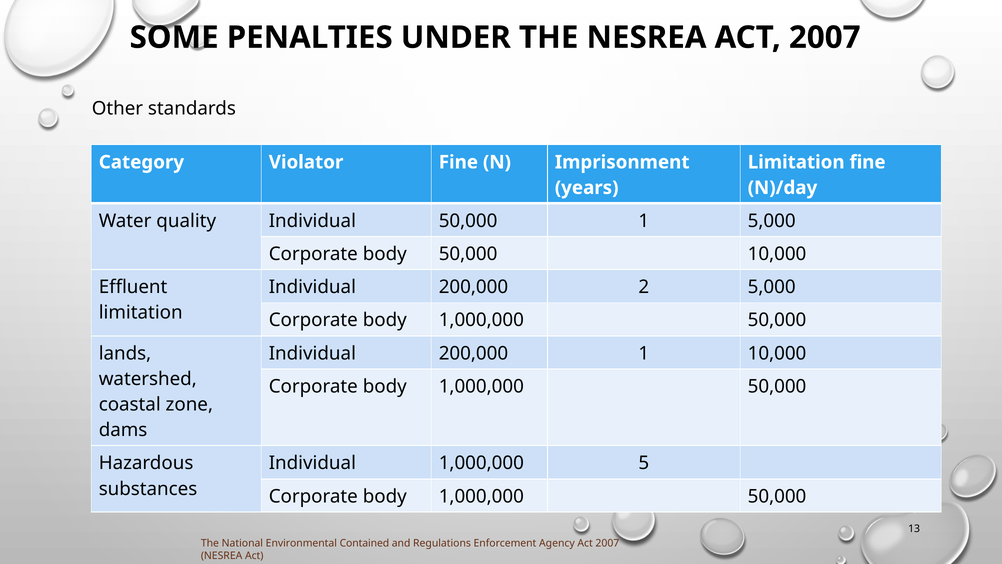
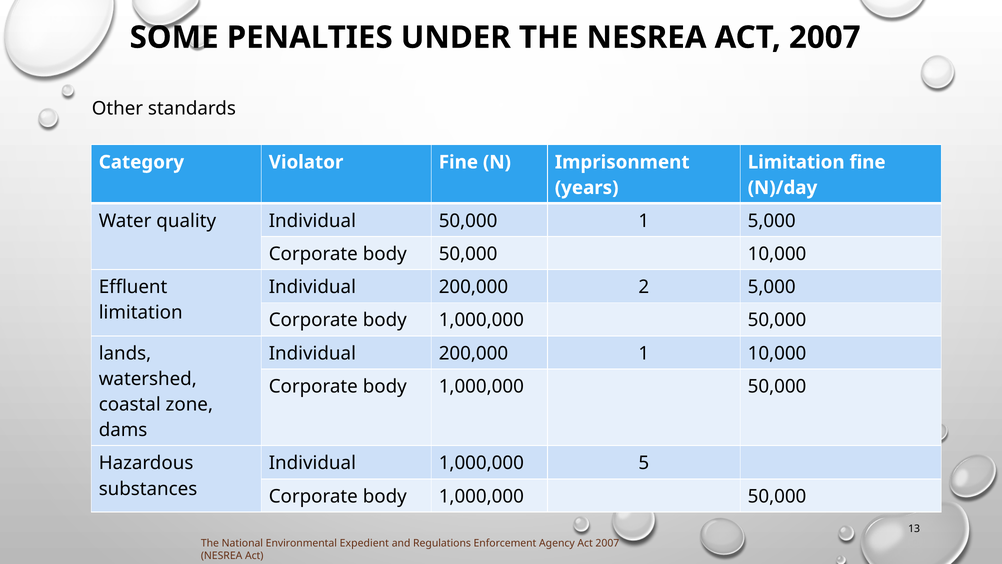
Contained: Contained -> Expedient
